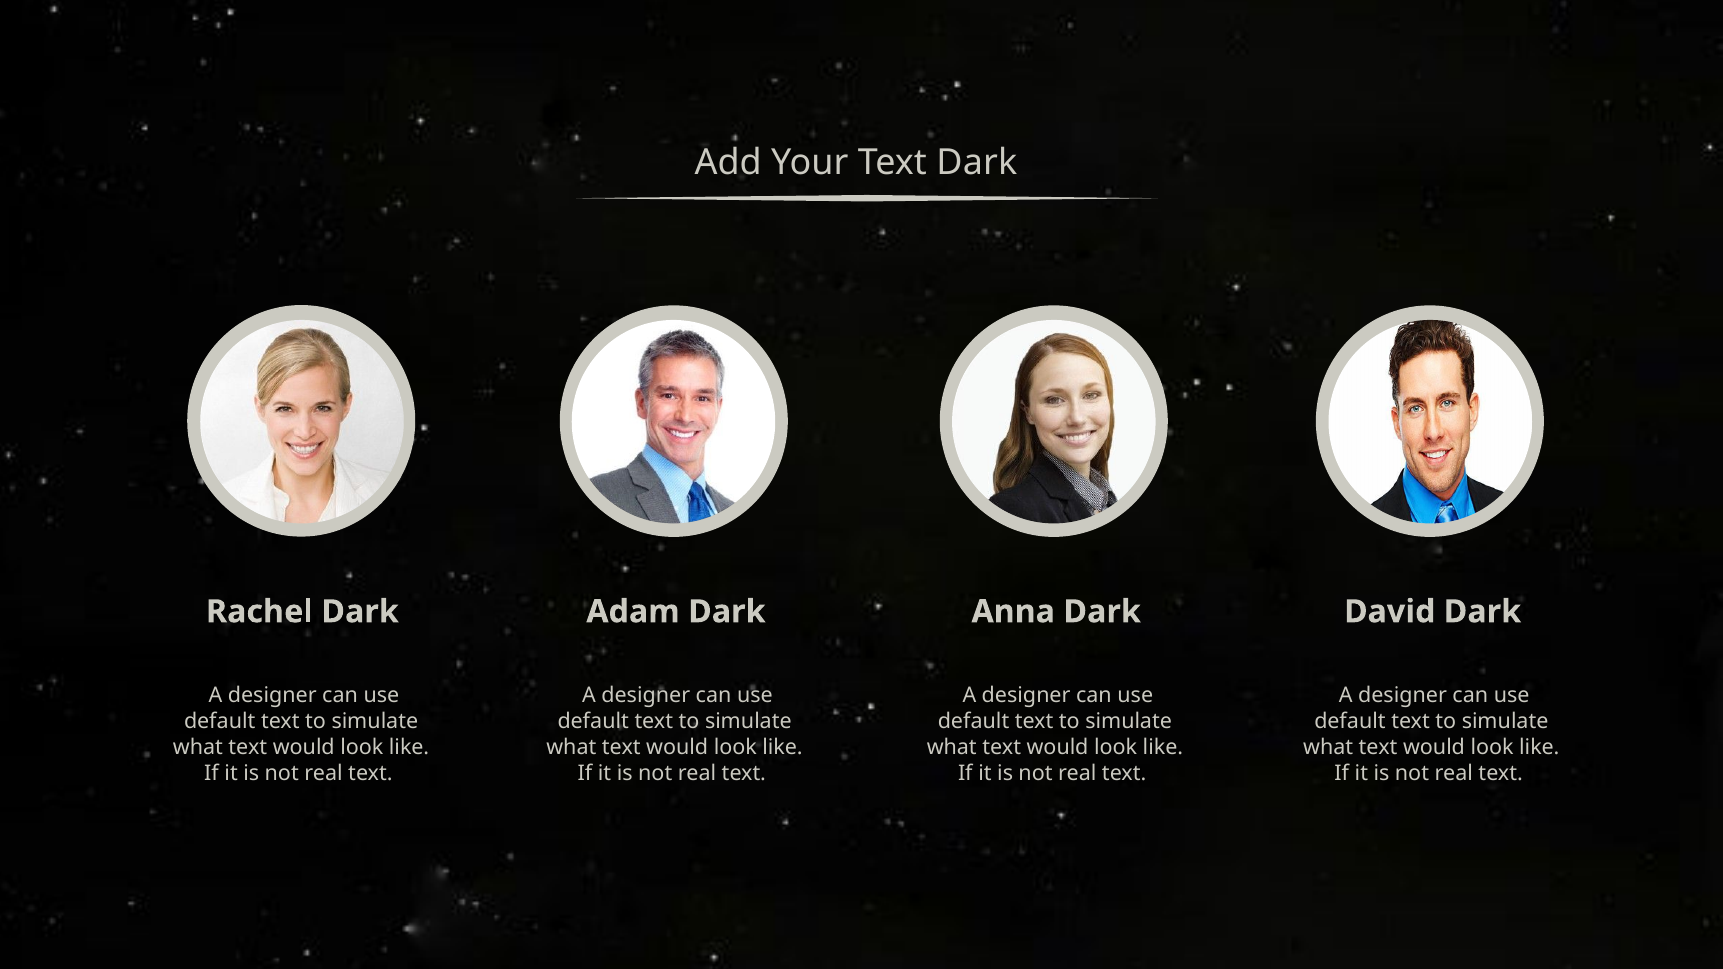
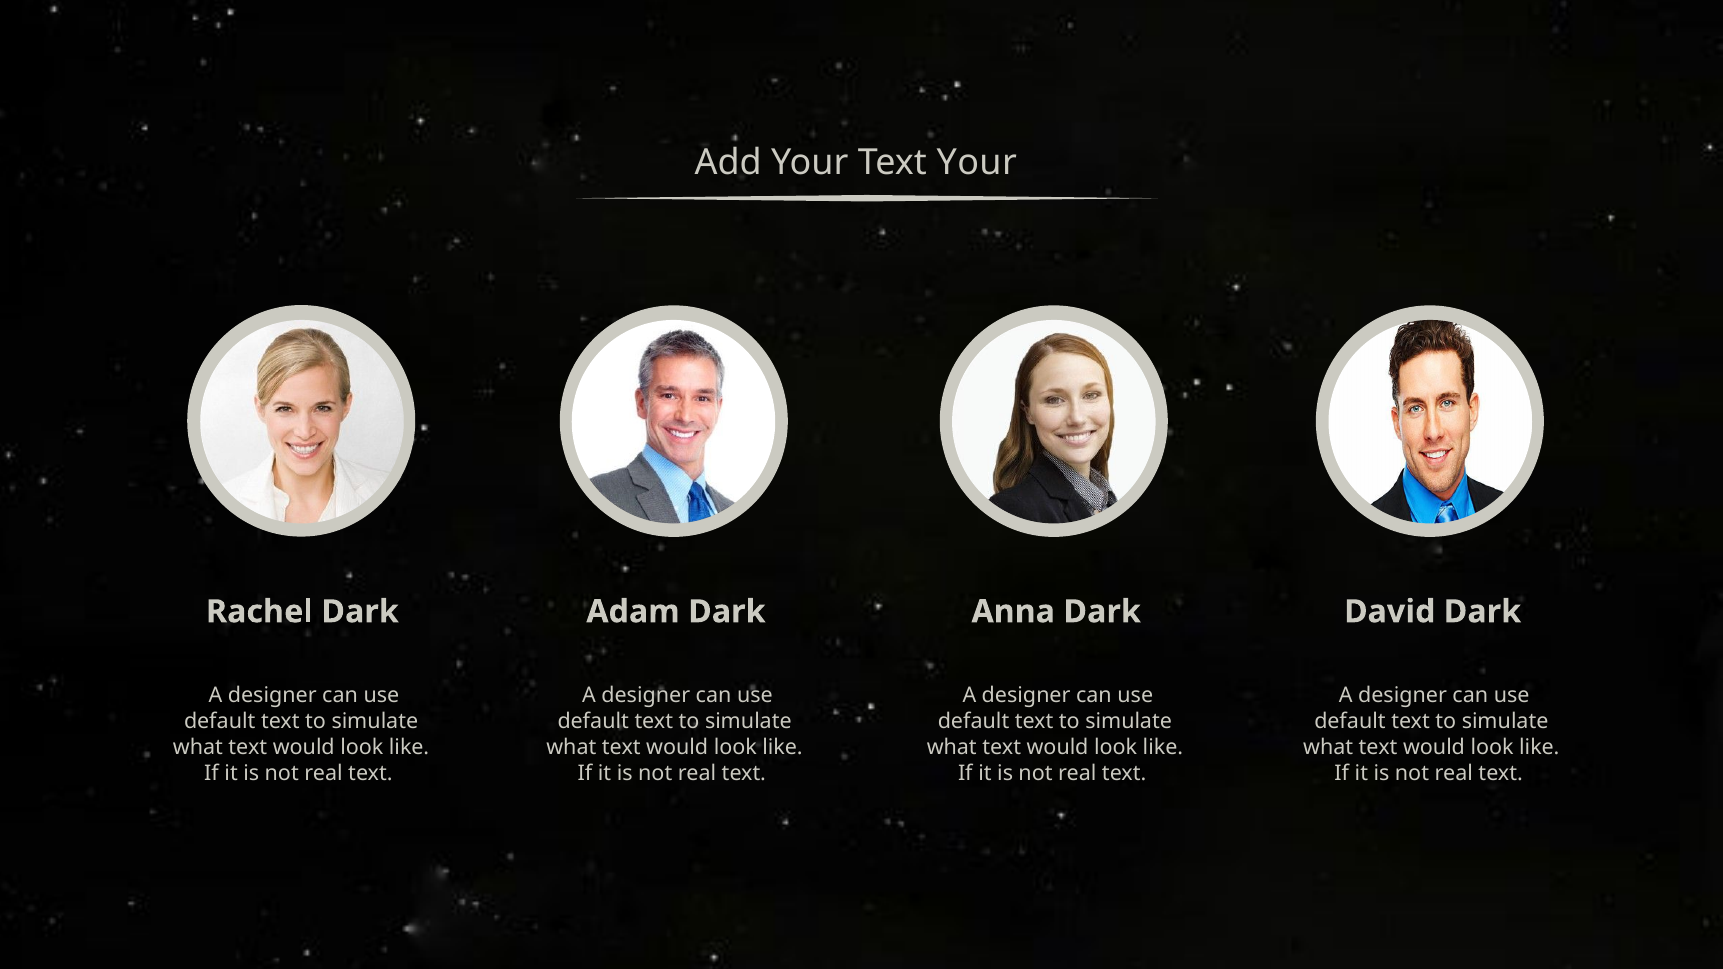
Text Dark: Dark -> Your
